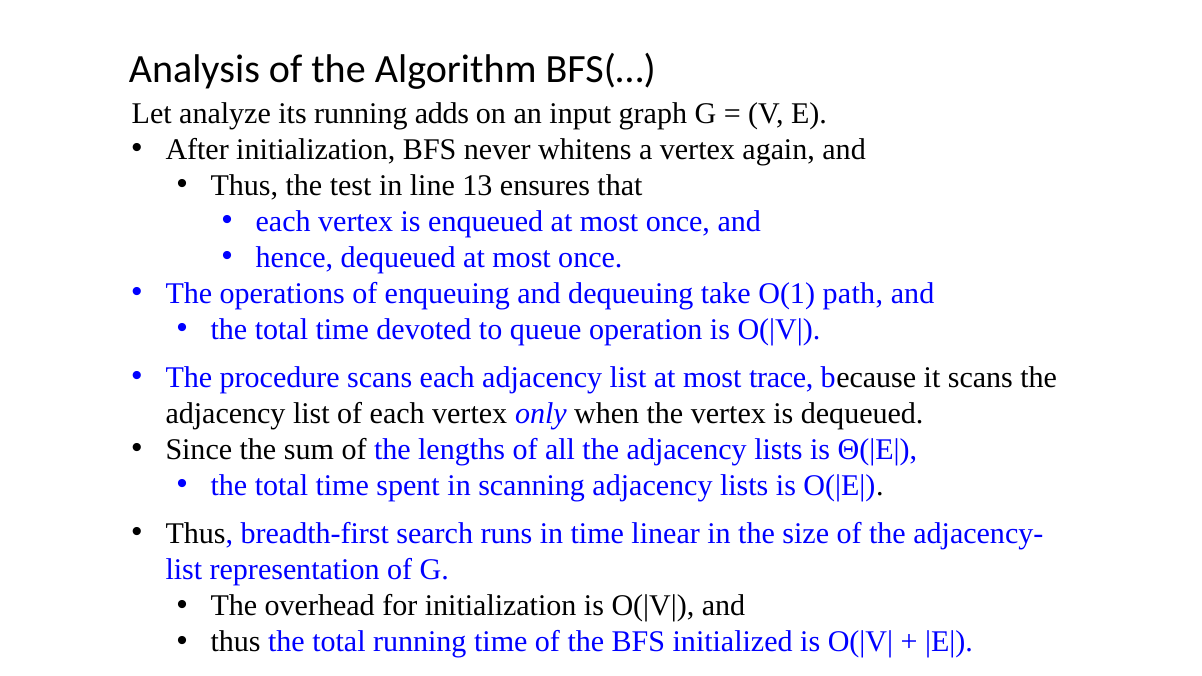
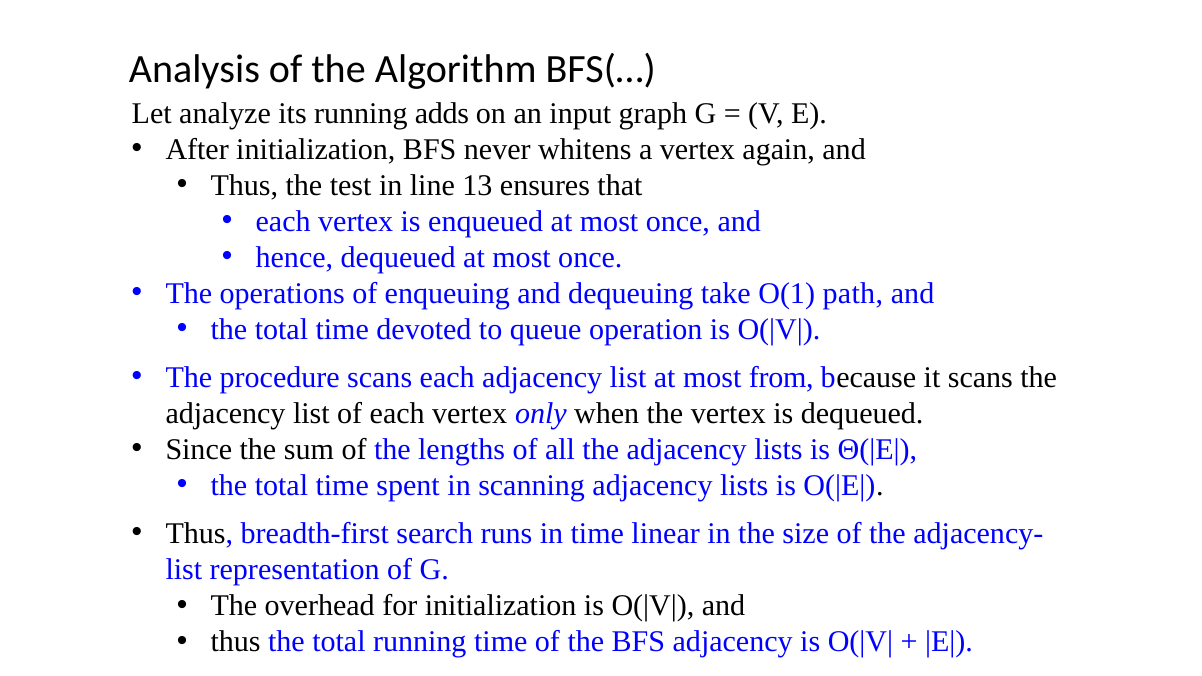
trace: trace -> from
BFS initialized: initialized -> adjacency
